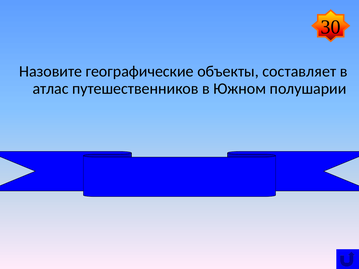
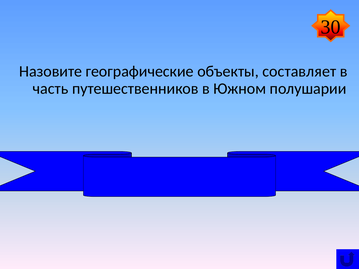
атлас: атлас -> часть
